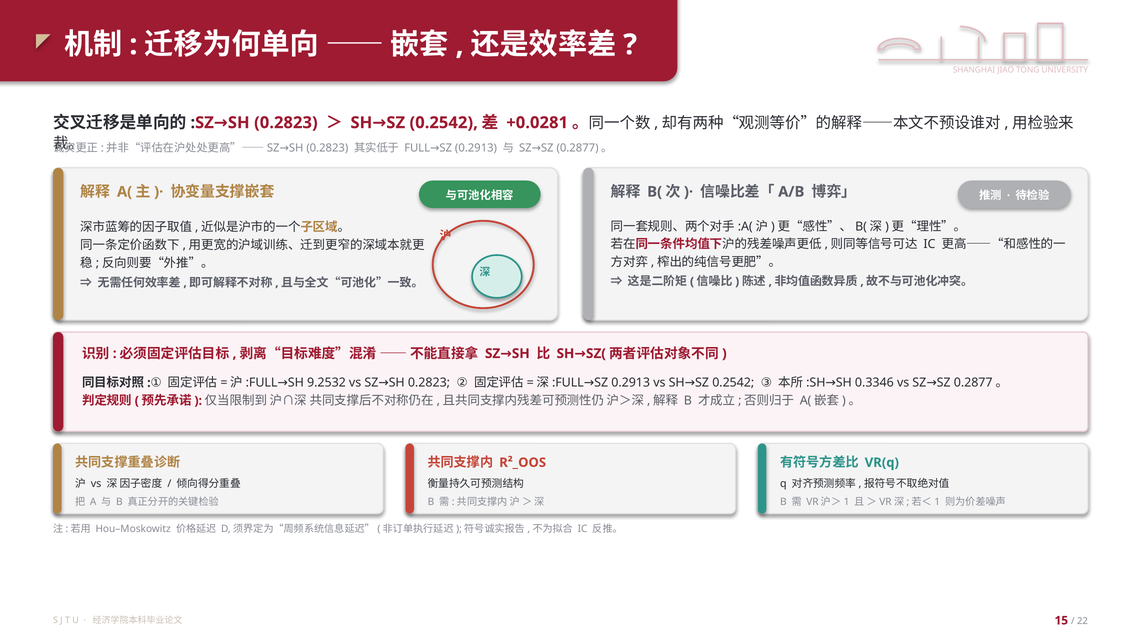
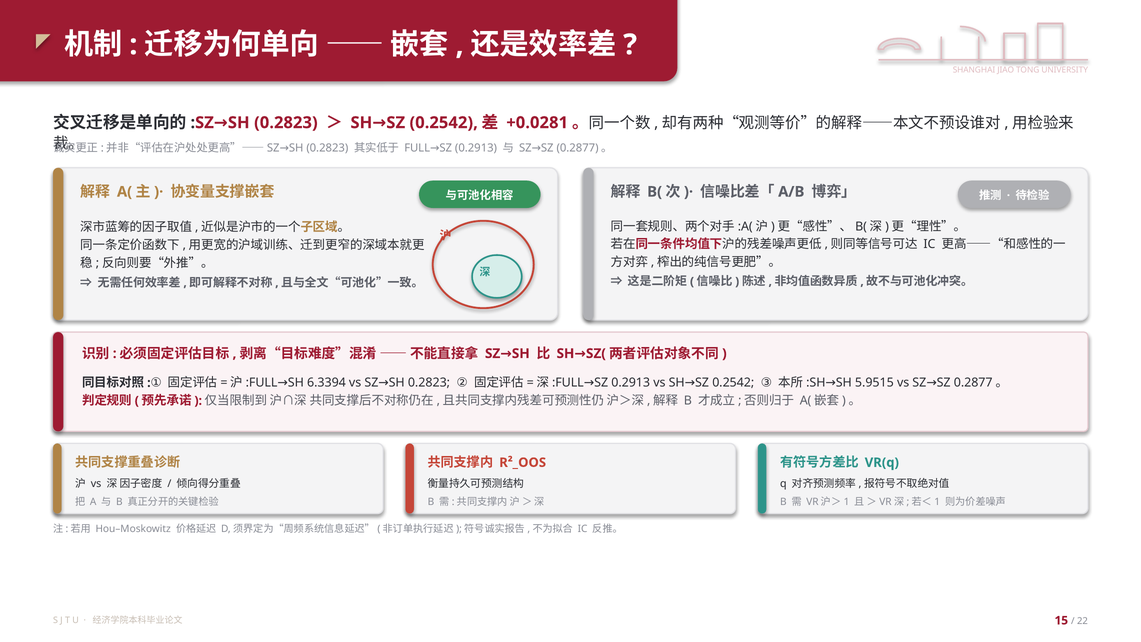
0.3346: 0.3346 -> 5.9515
9.2532: 9.2532 -> 6.3394
